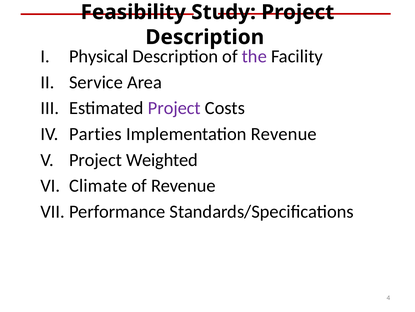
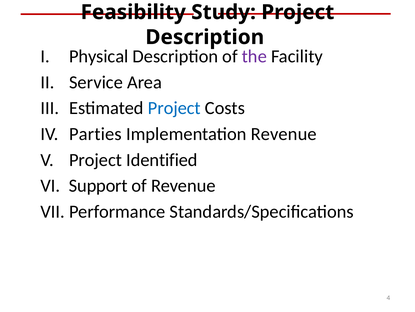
Project at (174, 108) colour: purple -> blue
Weighted: Weighted -> Identified
Climate: Climate -> Support
